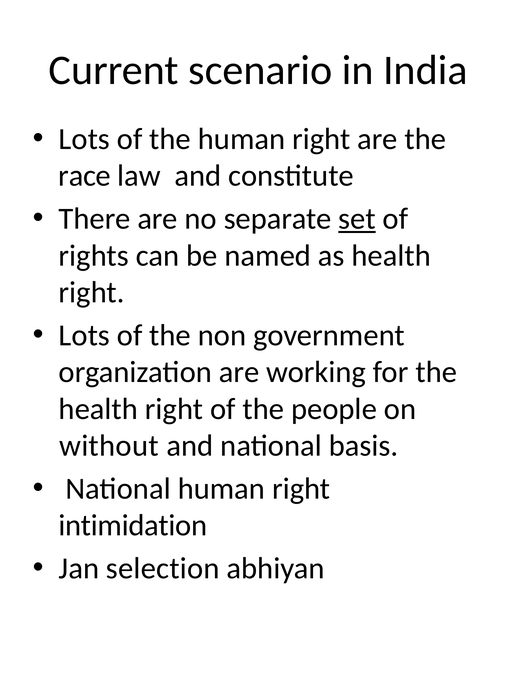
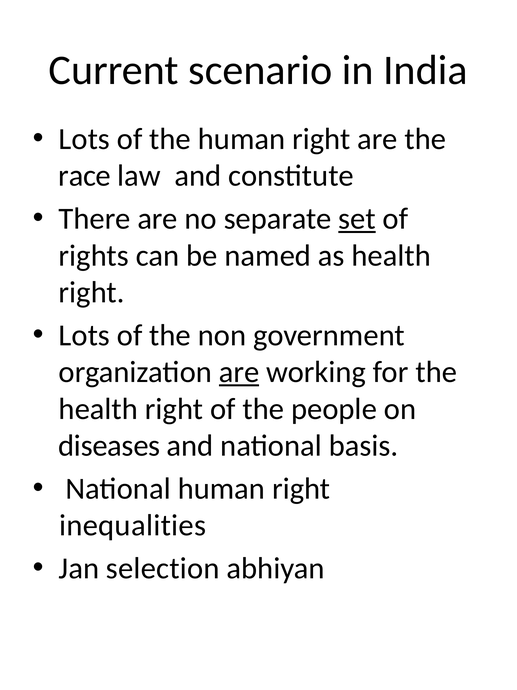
are at (239, 372) underline: none -> present
without: without -> diseases
intimidation: intimidation -> inequalities
